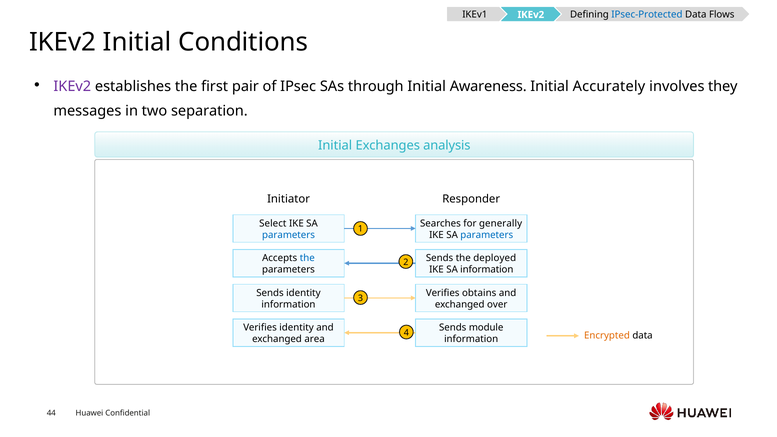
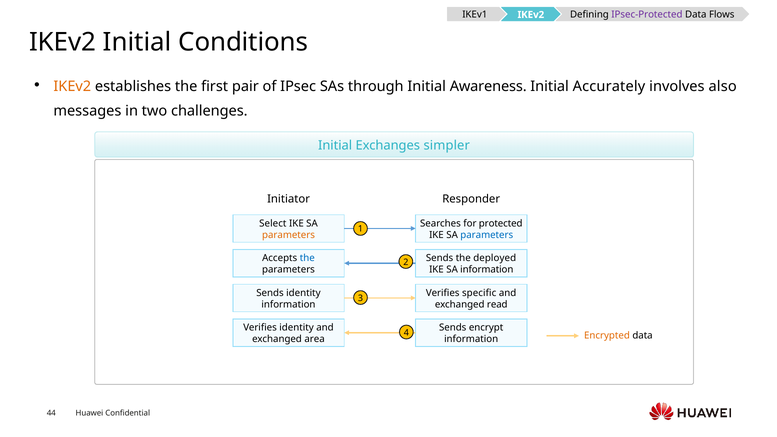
IPsec-Protected colour: blue -> purple
IKEv2 at (72, 86) colour: purple -> orange
they: they -> also
separation: separation -> challenges
analysis: analysis -> simpler
generally: generally -> protected
parameters at (289, 235) colour: blue -> orange
obtains: obtains -> specific
over: over -> read
module: module -> encrypt
